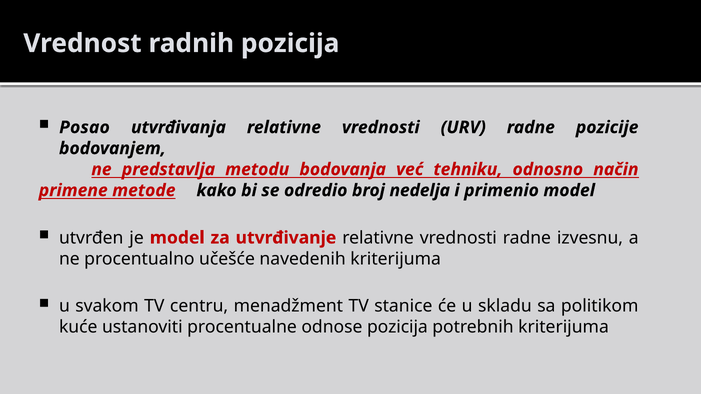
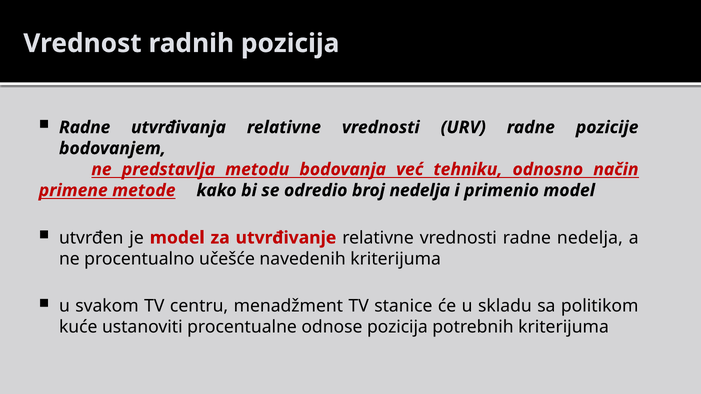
Posao at (84, 127): Posao -> Radne
radne izvesnu: izvesnu -> nedelja
